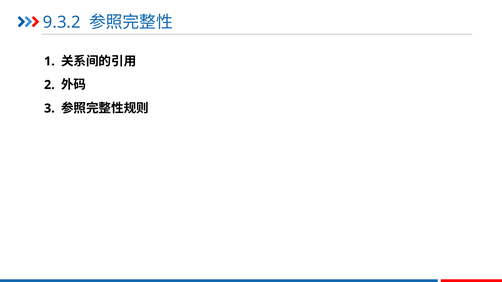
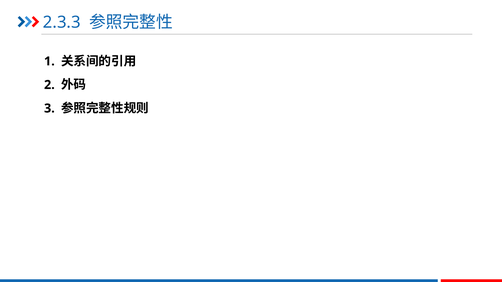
9.3.2: 9.3.2 -> 2.3.3
